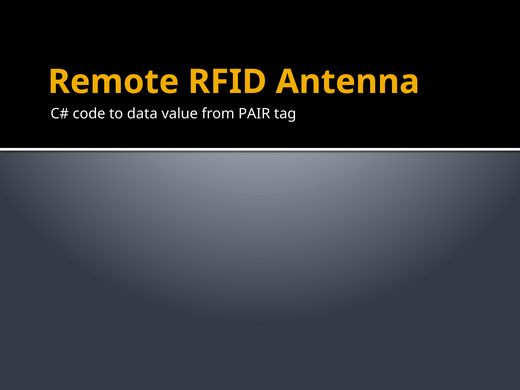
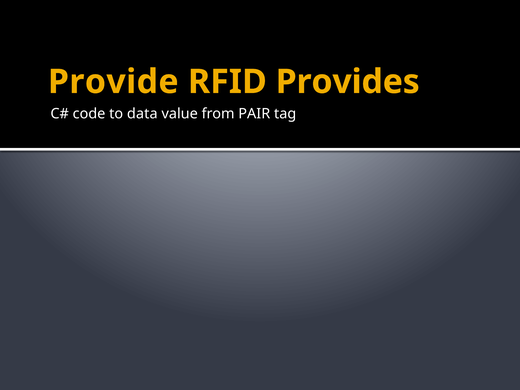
Remote: Remote -> Provide
Antenna: Antenna -> Provides
